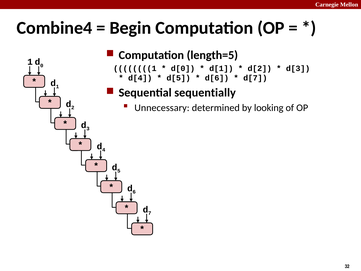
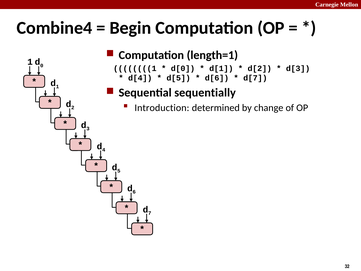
length=5: length=5 -> length=1
Unnecessary: Unnecessary -> Introduction
looking: looking -> change
